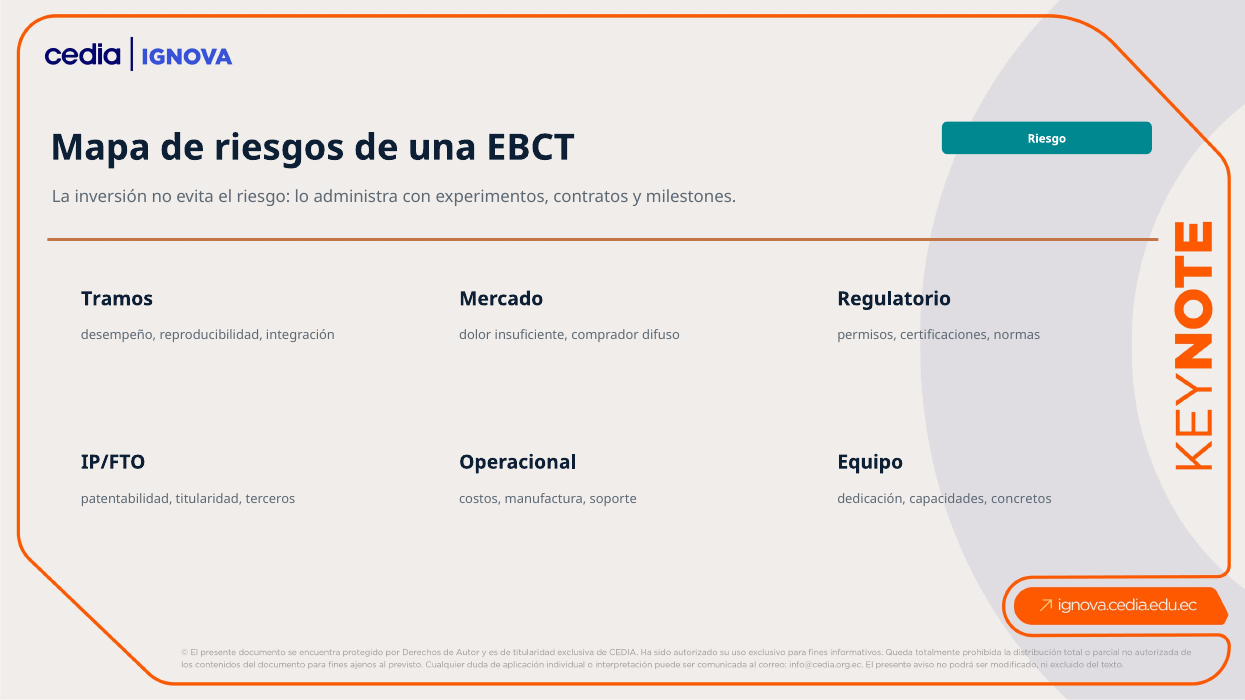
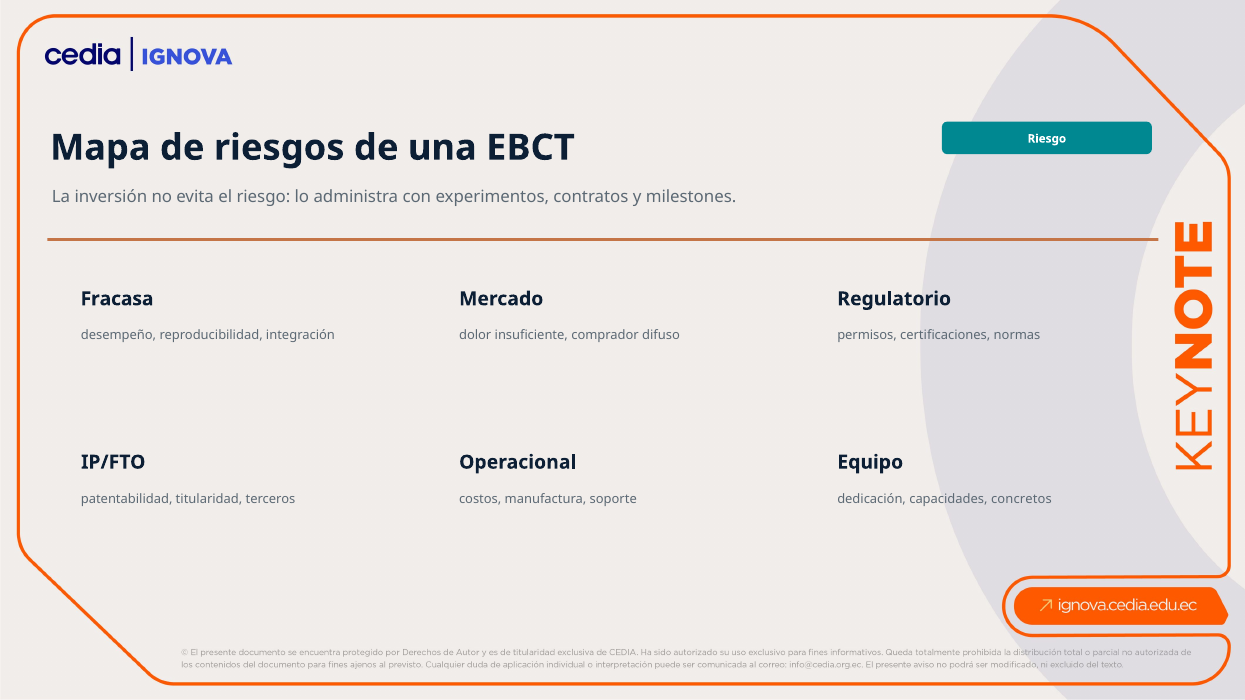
Tramos: Tramos -> Fracasa
